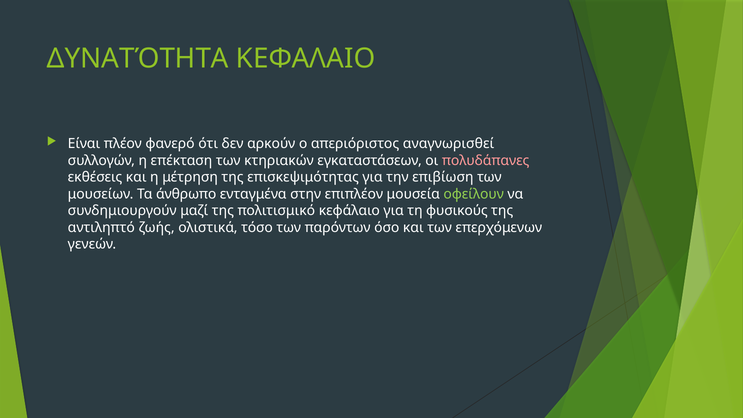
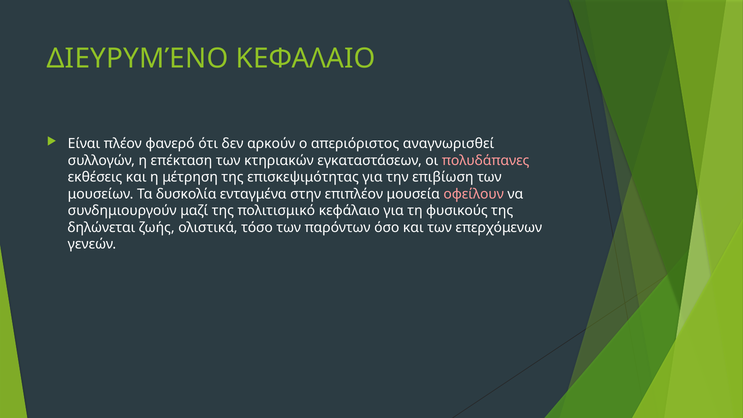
ΔΥΝΑΤΌΤΗΤΑ: ΔΥΝΑΤΌΤΗΤΑ -> ΔΙΕΥΡΥΜΈΝΟ
άνθρωπο: άνθρωπο -> δυσκολία
οφείλουν colour: light green -> pink
αντιληπτό: αντιληπτό -> δηλώνεται
